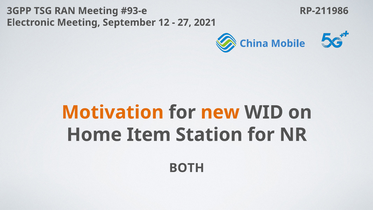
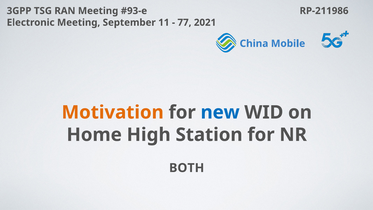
12: 12 -> 11
27: 27 -> 77
new colour: orange -> blue
Item: Item -> High
